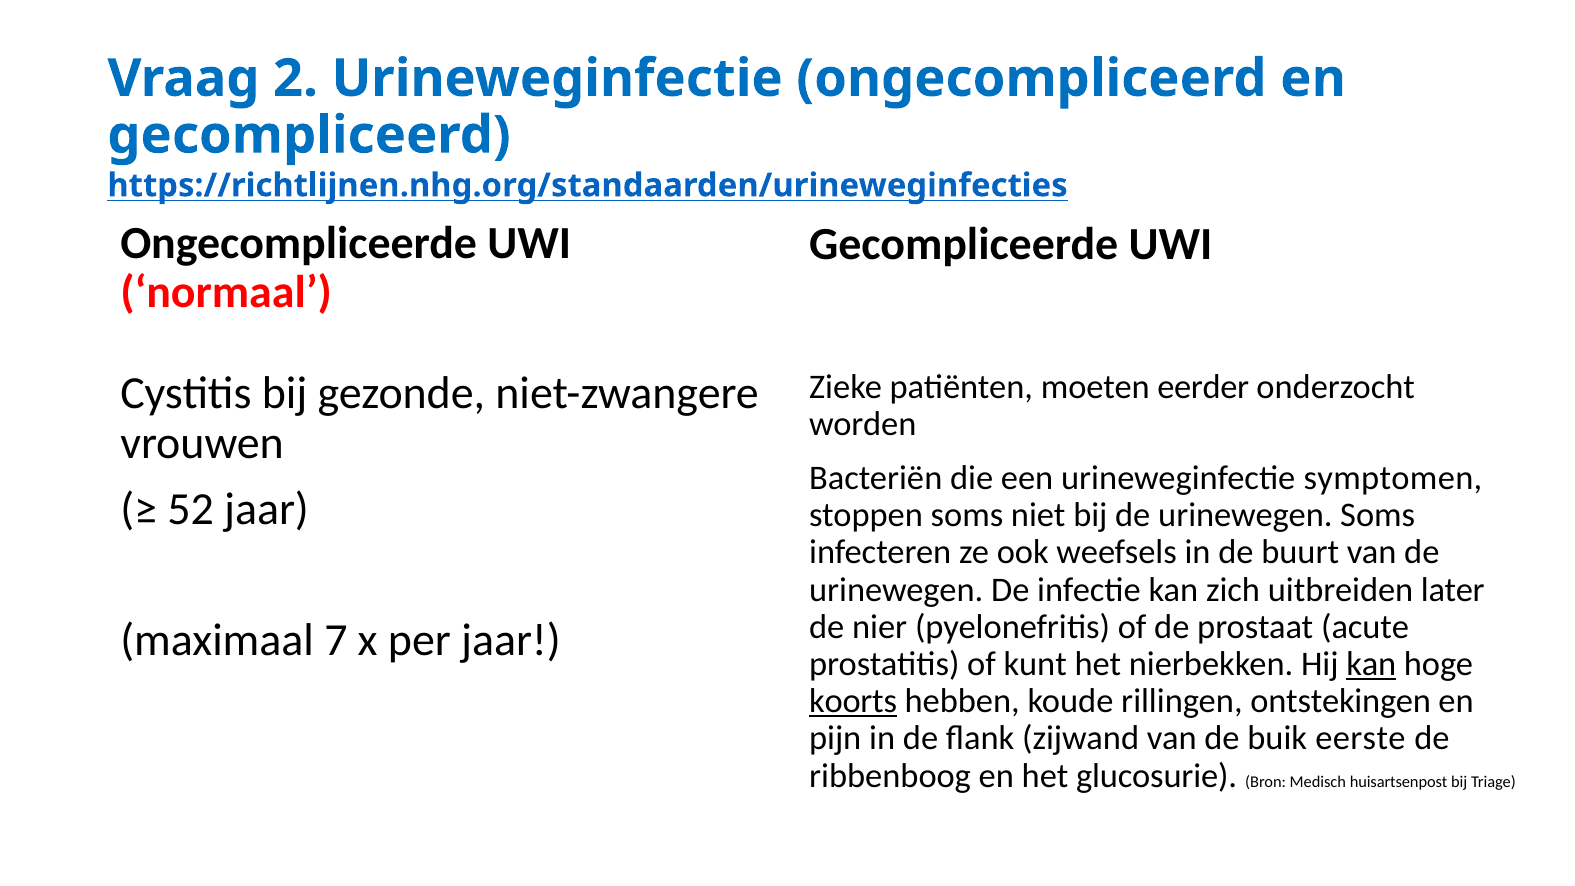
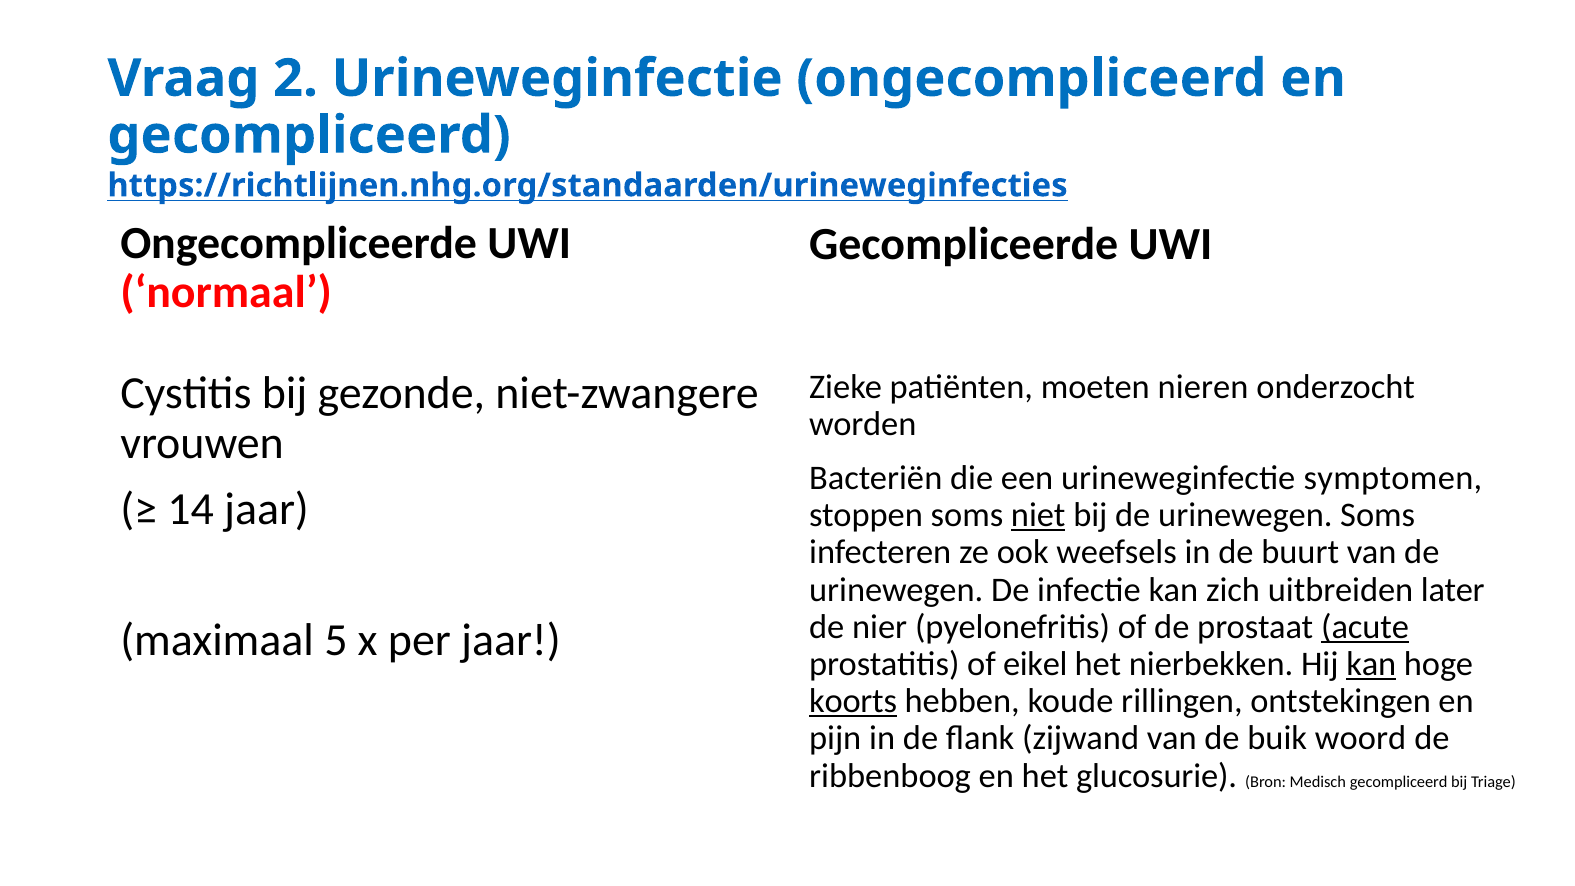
eerder: eerder -> nieren
52: 52 -> 14
niet underline: none -> present
acute underline: none -> present
7: 7 -> 5
kunt: kunt -> eikel
eerste: eerste -> woord
Medisch huisartsenpost: huisartsenpost -> gecompliceerd
